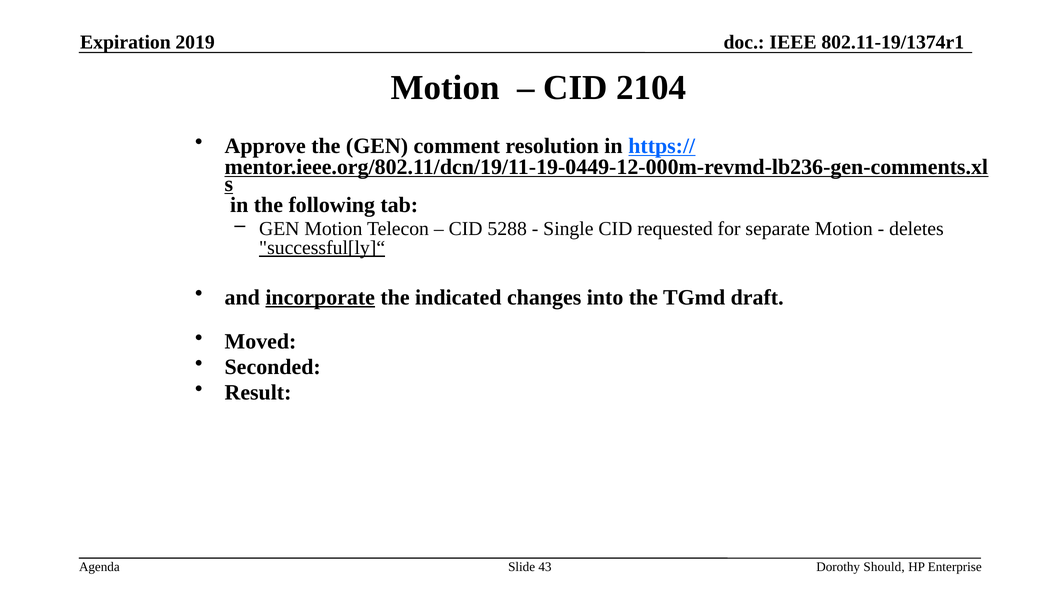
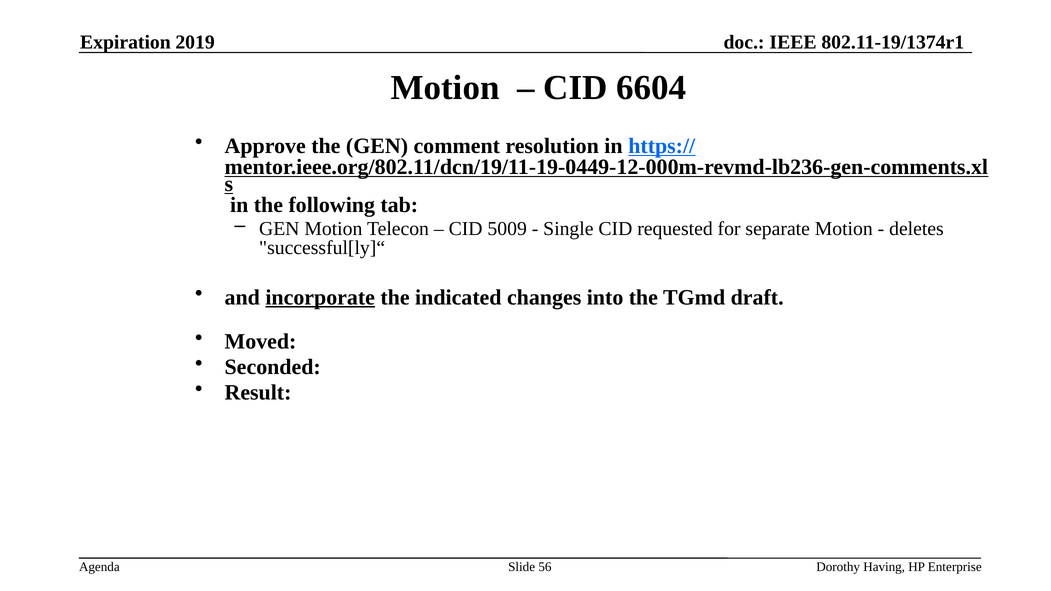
2104: 2104 -> 6604
5288: 5288 -> 5009
successful[ly]“ underline: present -> none
43: 43 -> 56
Should: Should -> Having
